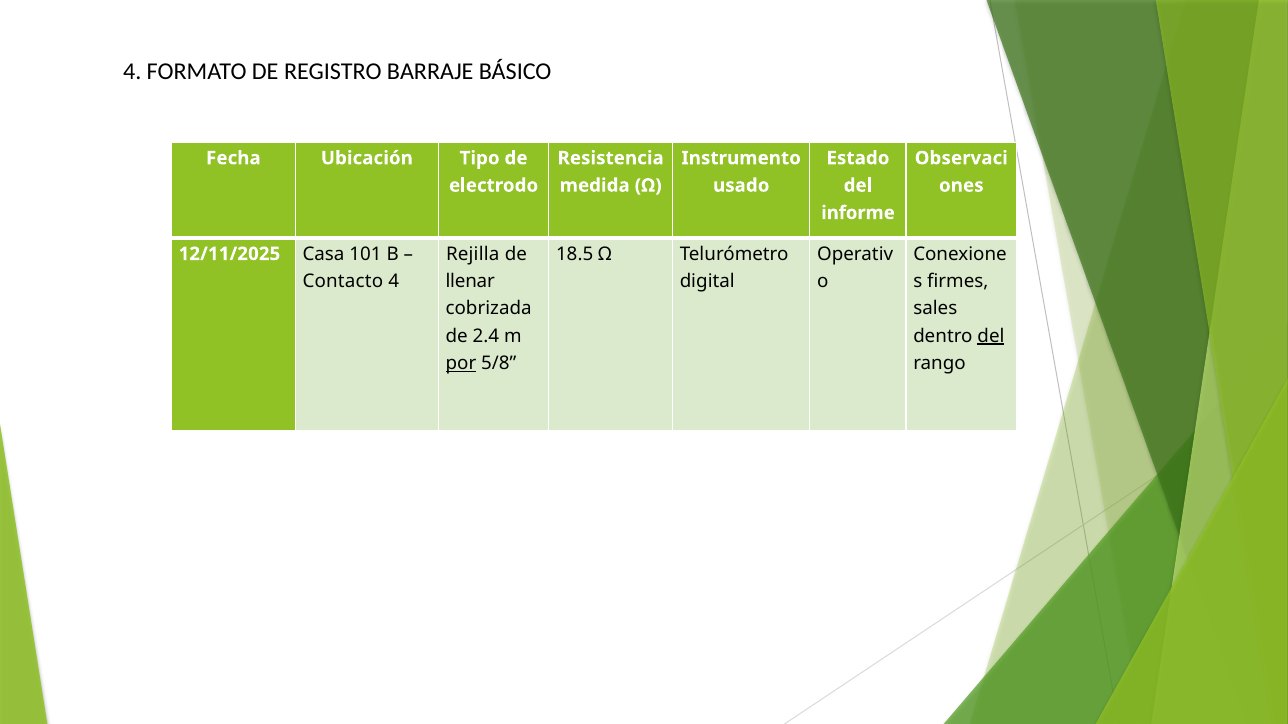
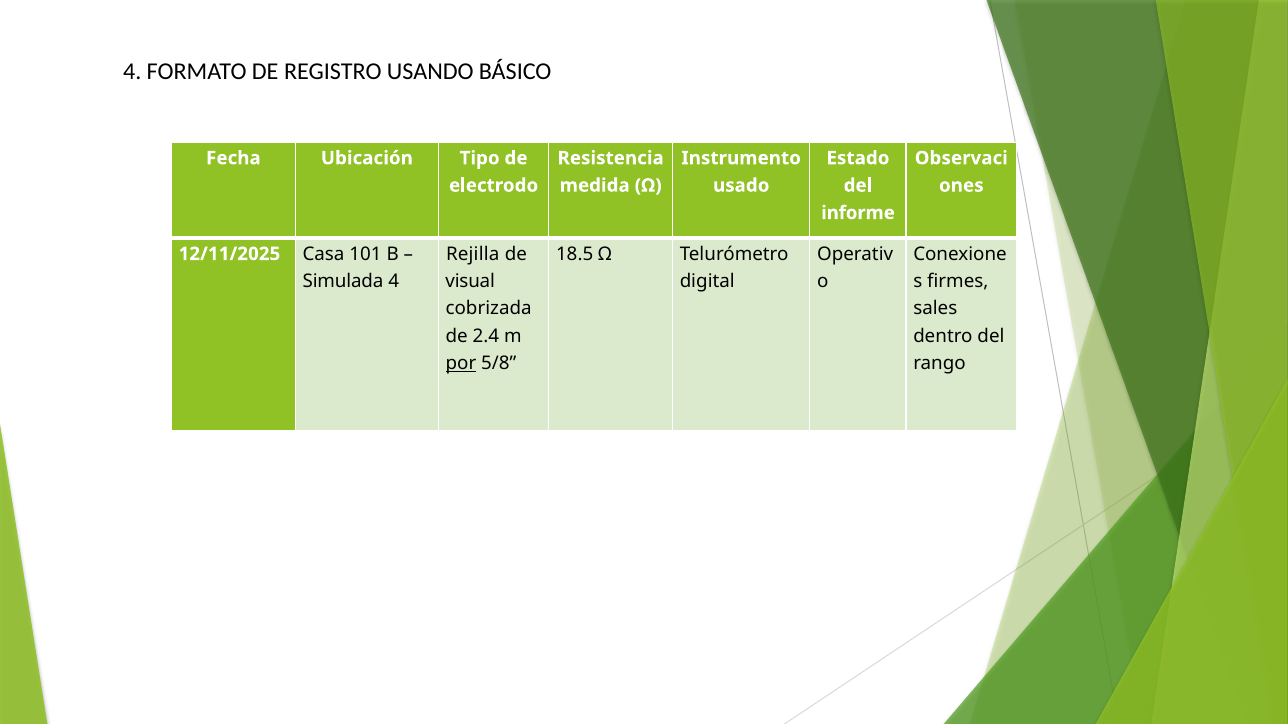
BARRAJE: BARRAJE -> USANDO
Contacto: Contacto -> Simulada
llenar: llenar -> visual
del at (991, 336) underline: present -> none
